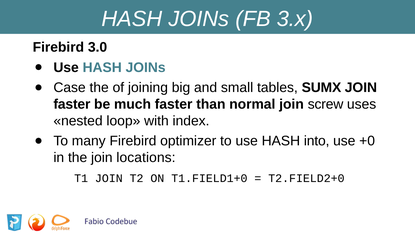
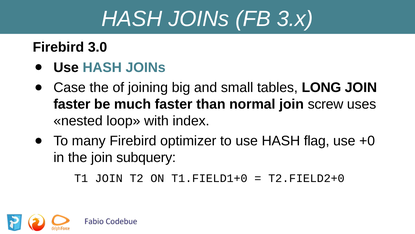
SUMX: SUMX -> LONG
into: into -> flag
locations: locations -> subquery
